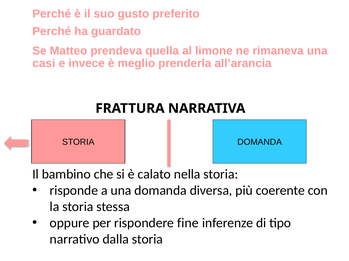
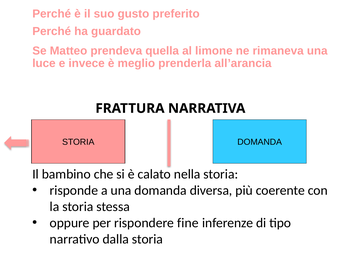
casi: casi -> luce
